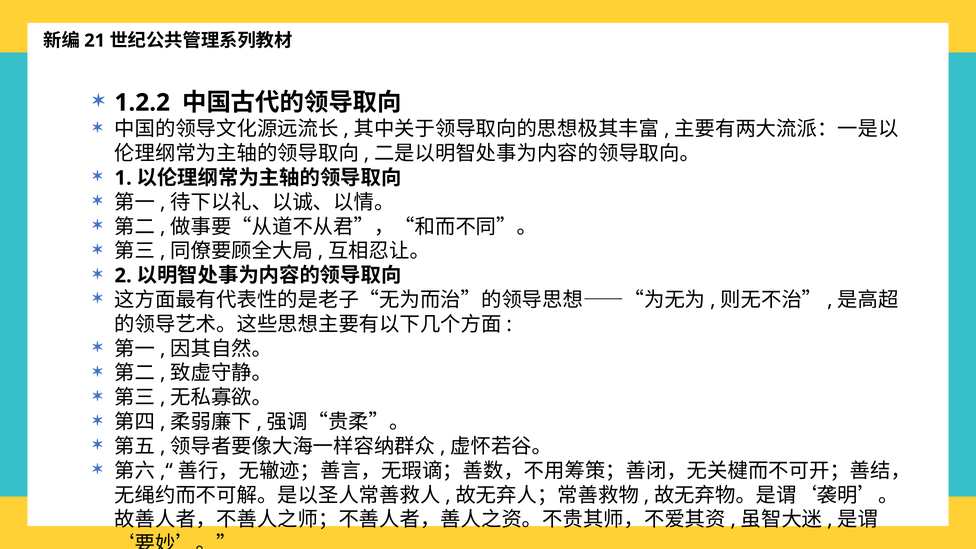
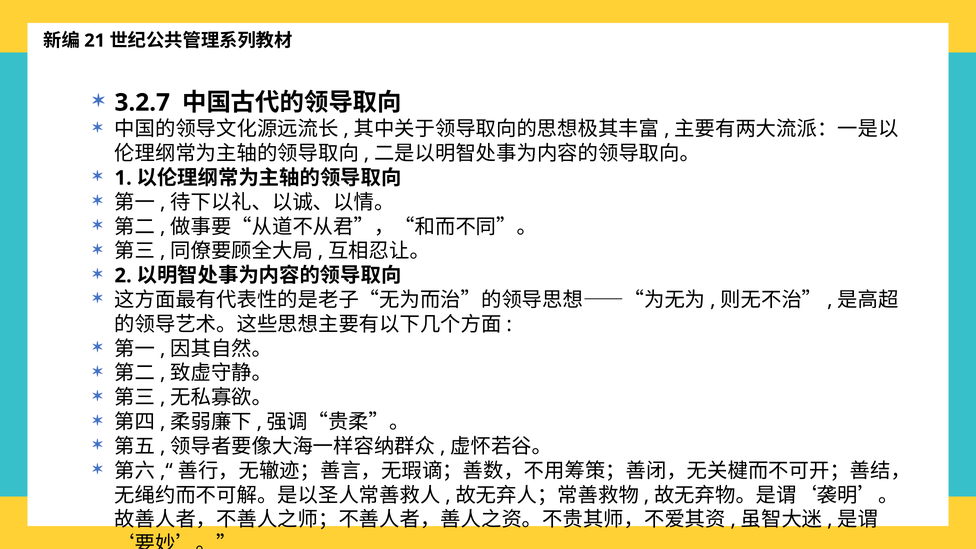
1.2.2: 1.2.2 -> 3.2.7
